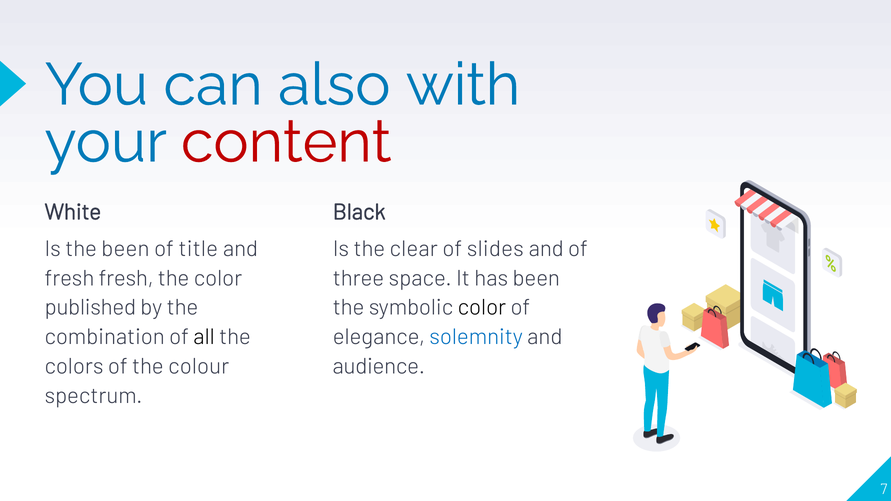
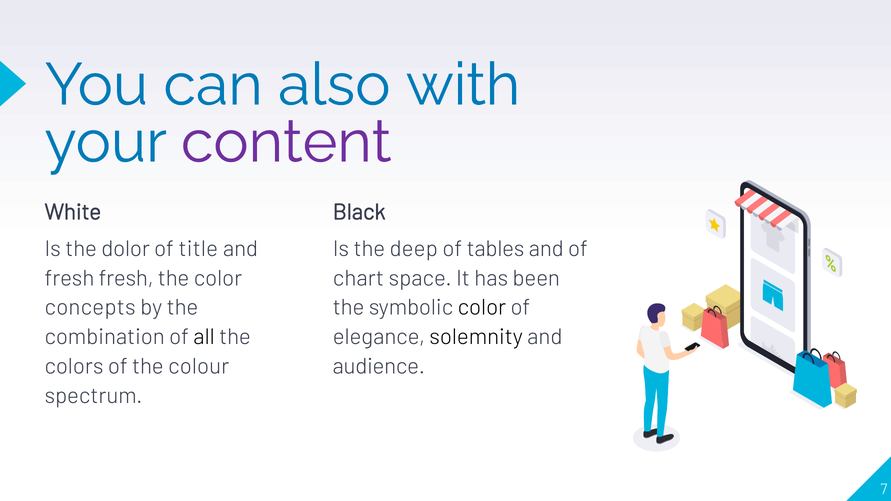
content colour: red -> purple
the been: been -> dolor
clear: clear -> deep
slides: slides -> tables
three: three -> chart
published: published -> concepts
solemnity colour: blue -> black
